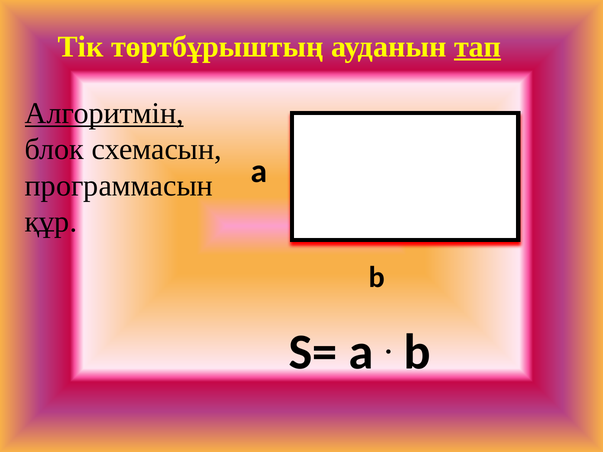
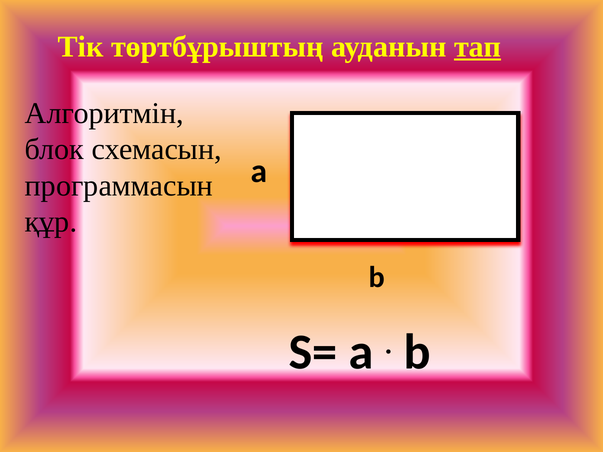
Алгоритмін underline: present -> none
